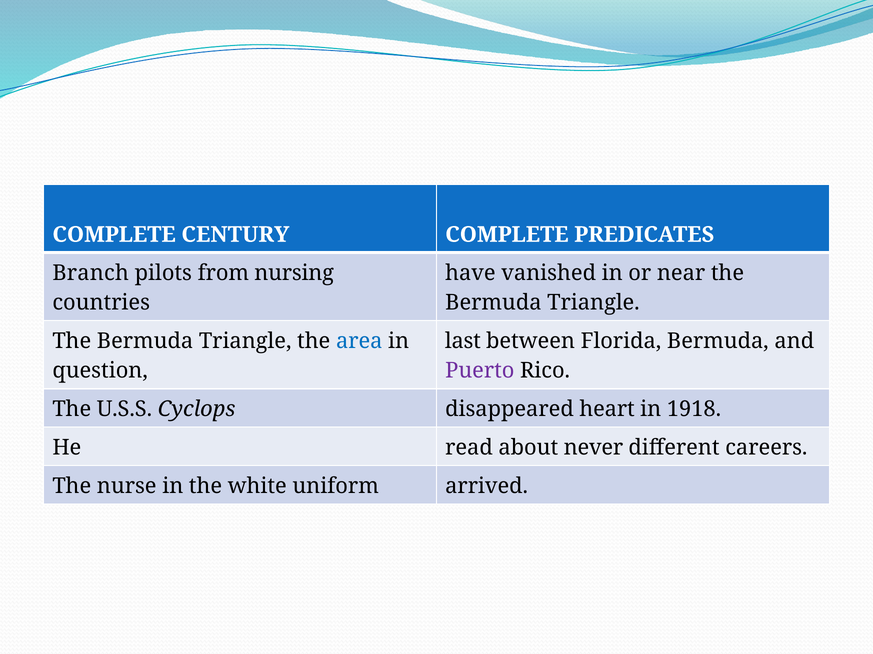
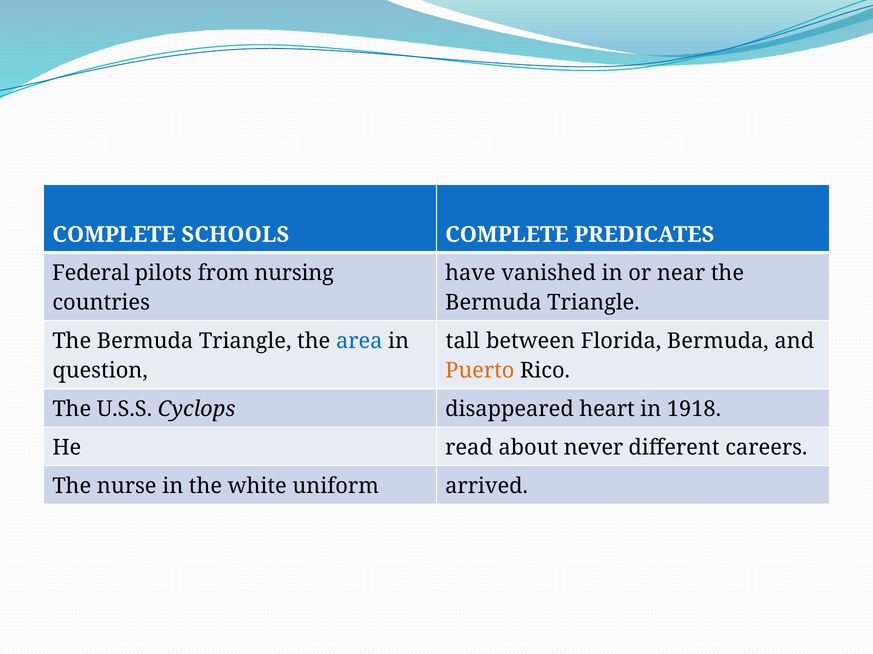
CENTURY: CENTURY -> SCHOOLS
Branch: Branch -> Federal
last: last -> tall
Puerto colour: purple -> orange
